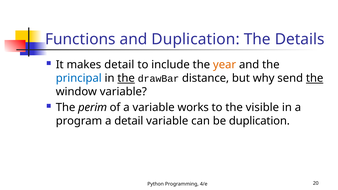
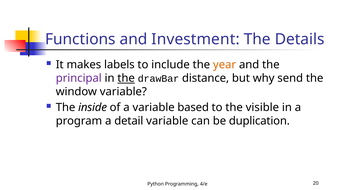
and Duplication: Duplication -> Investment
makes detail: detail -> labels
principal colour: blue -> purple
the at (315, 78) underline: present -> none
perim: perim -> inside
works: works -> based
